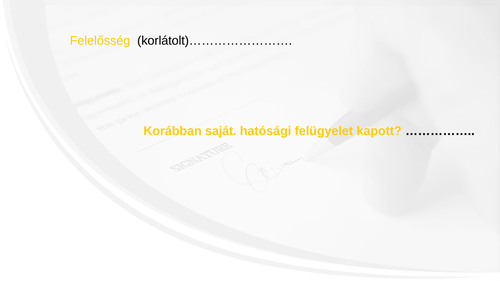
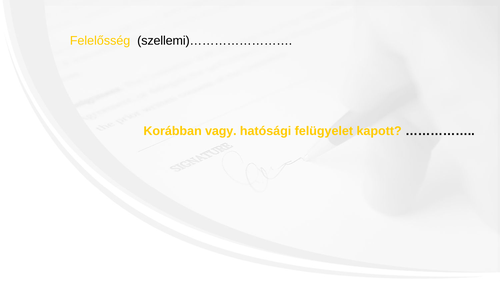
korlátolt)……………………: korlátolt)…………………… -> szellemi)……………………
saját: saját -> vagy
